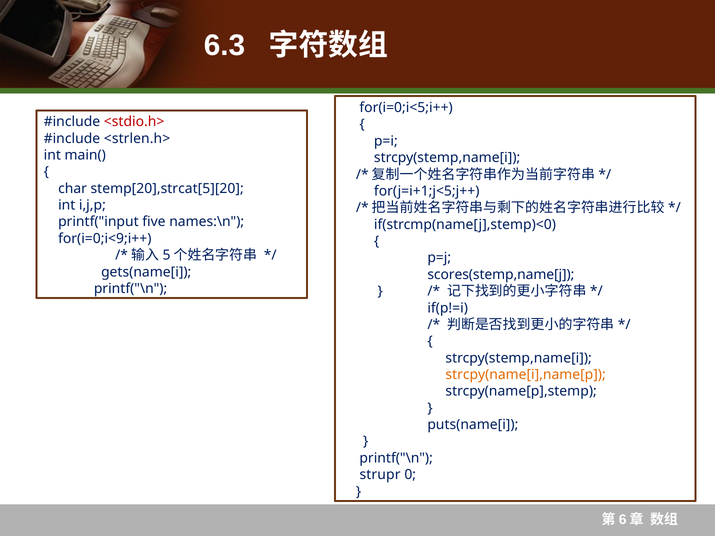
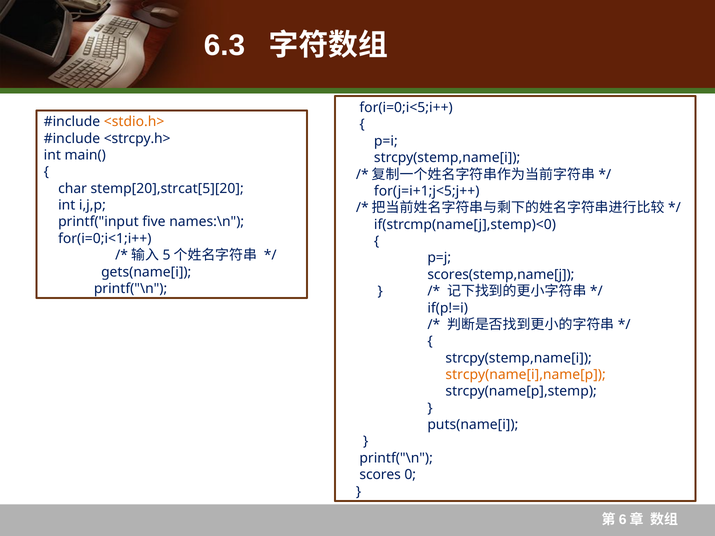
<stdio.h> colour: red -> orange
<strlen.h>: <strlen.h> -> <strcpy.h>
for(i=0;i<9;i++: for(i=0;i<9;i++ -> for(i=0;i<1;i++
strupr: strupr -> scores
